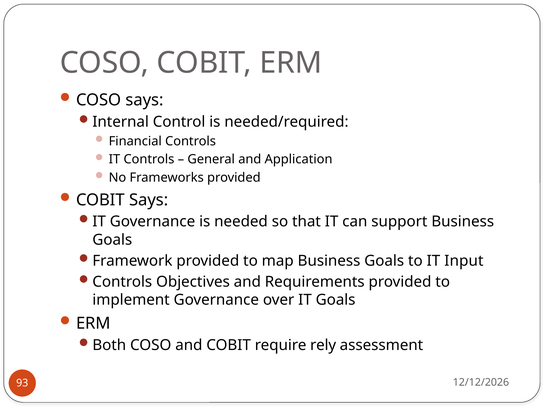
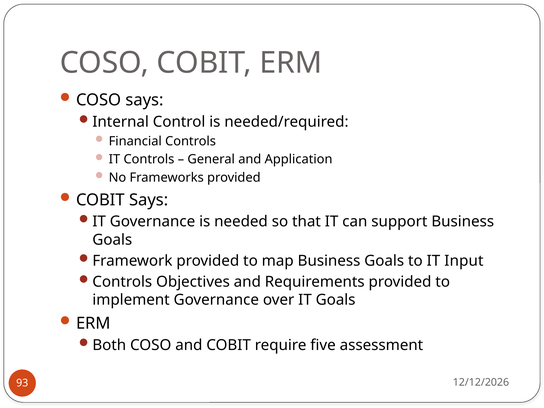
rely: rely -> five
